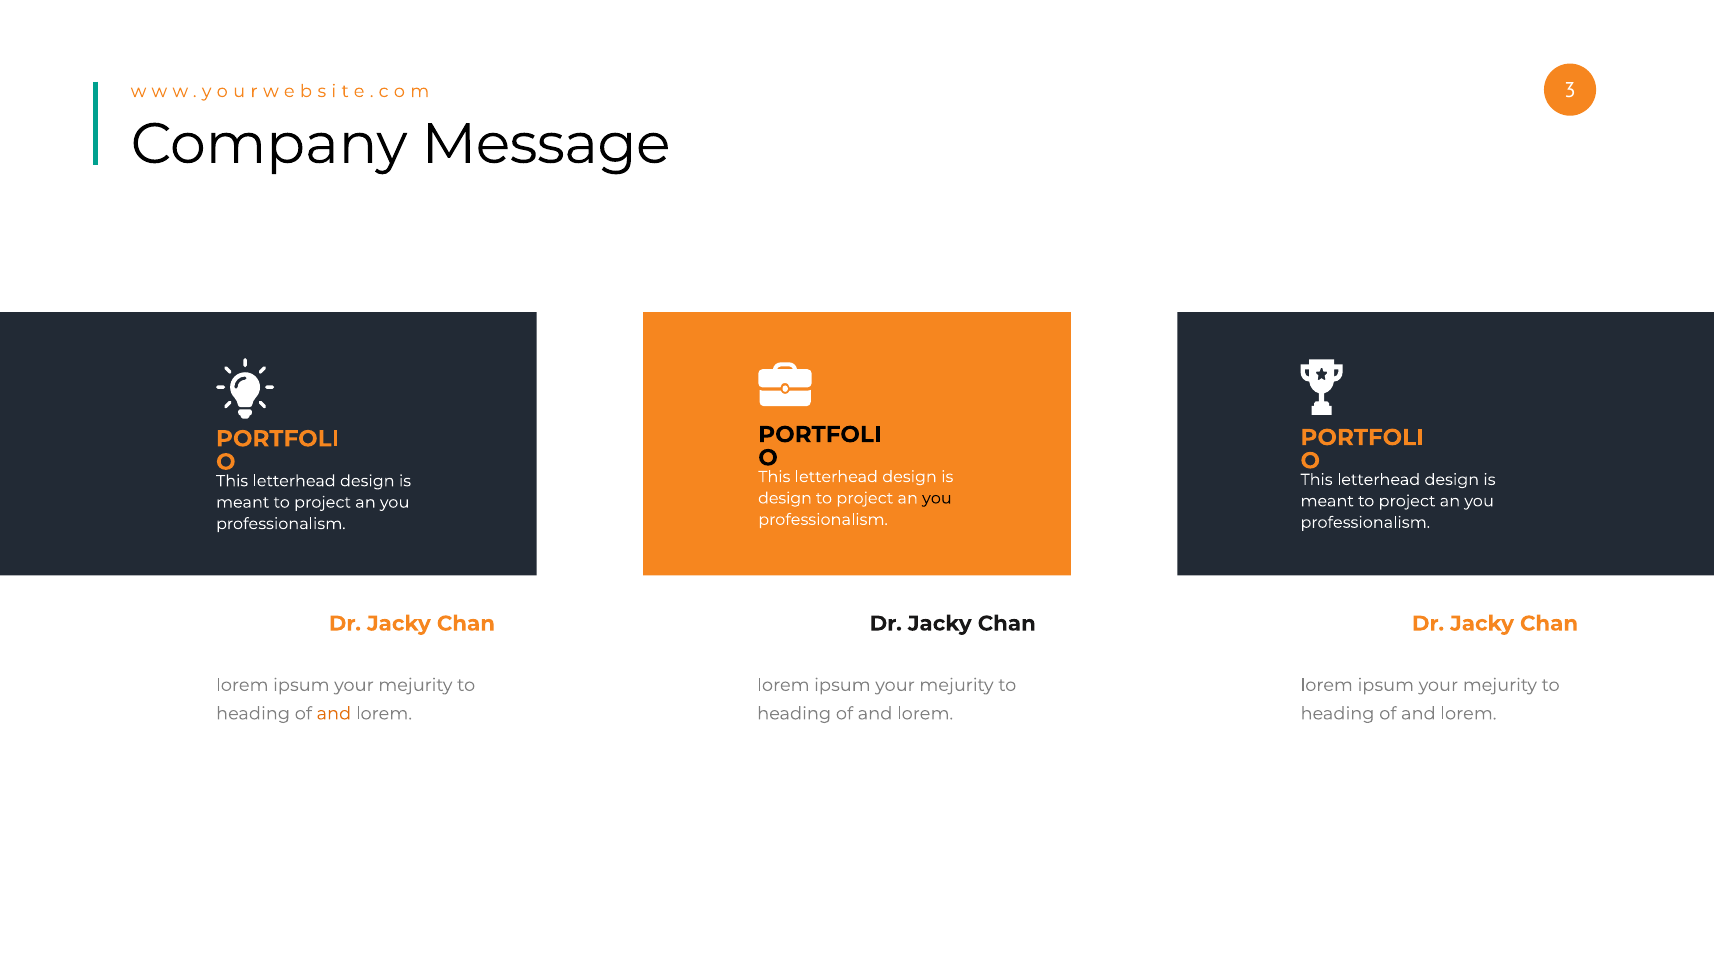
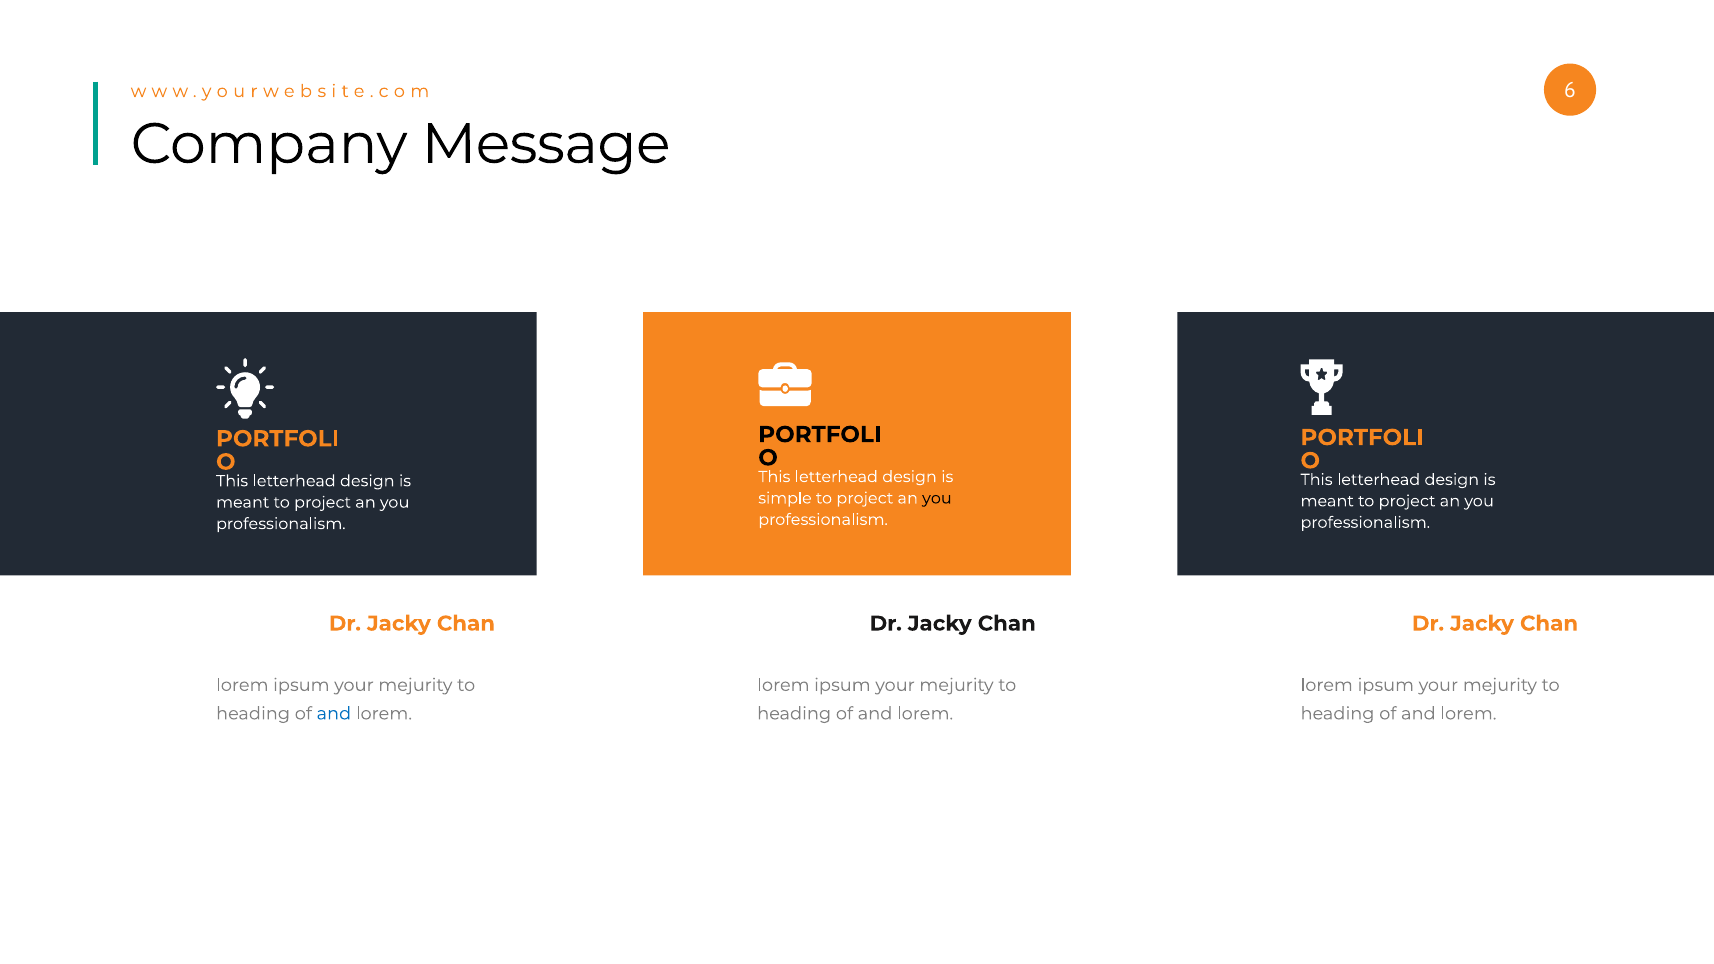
3: 3 -> 6
design at (785, 498): design -> simple
and at (334, 714) colour: orange -> blue
